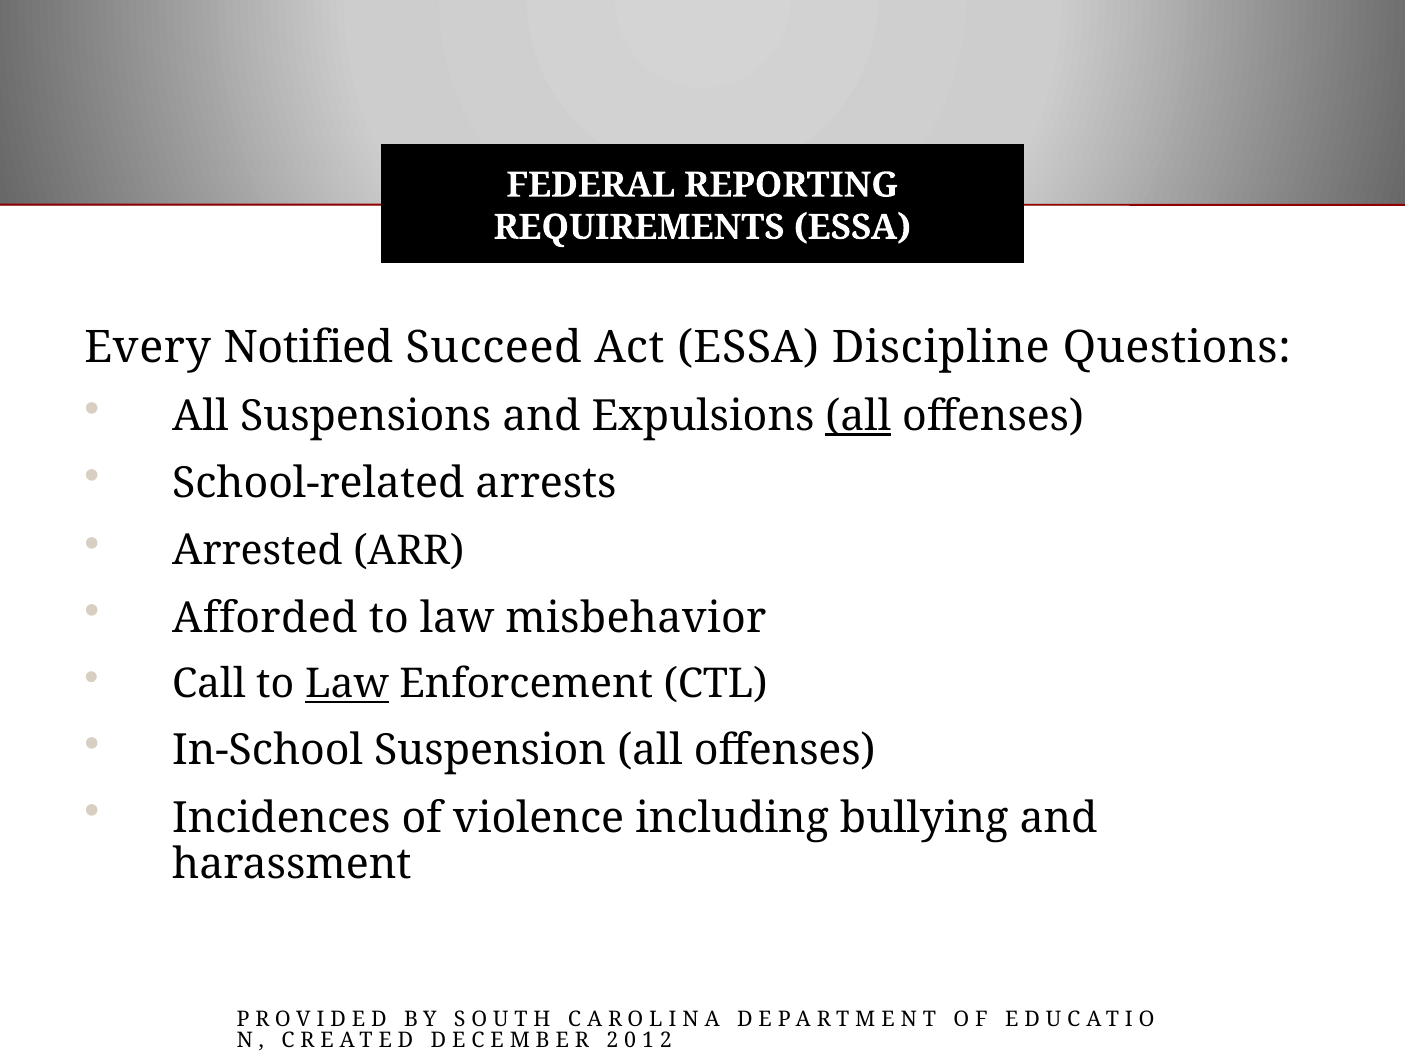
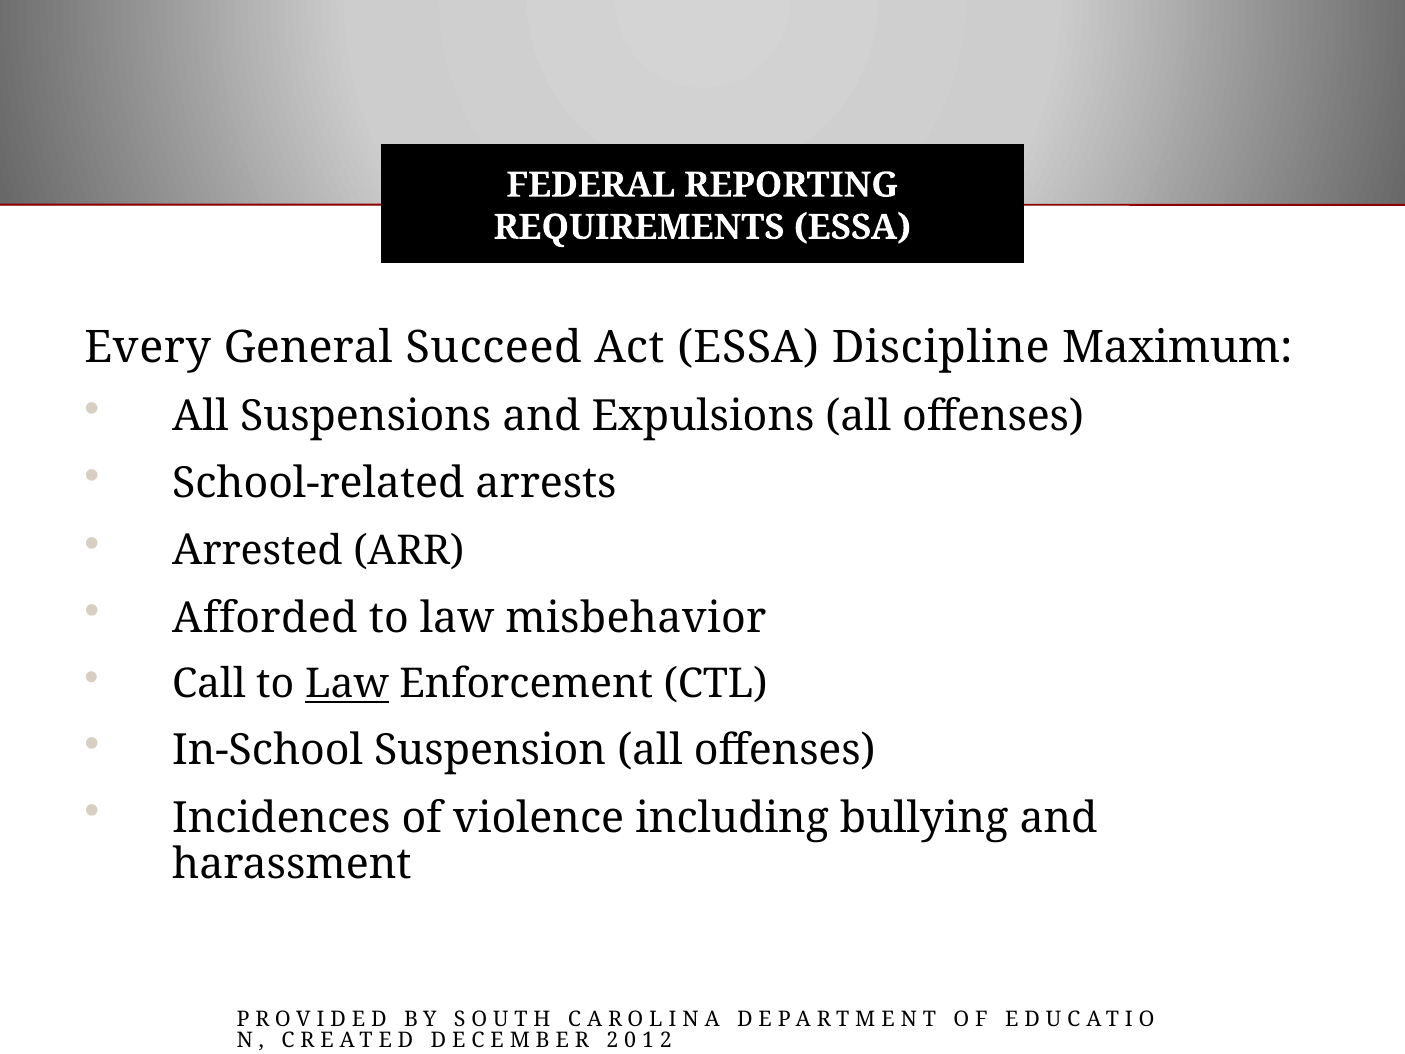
Notified: Notified -> General
Questions: Questions -> Maximum
all at (858, 416) underline: present -> none
